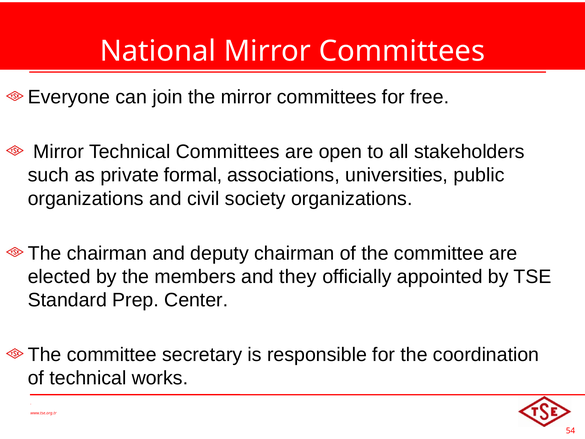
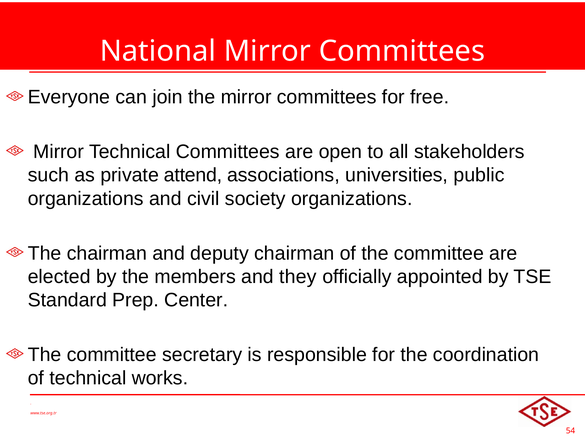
formal: formal -> attend
